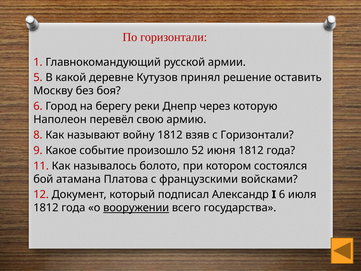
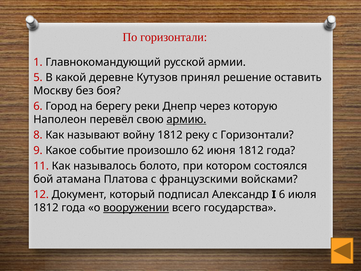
армию underline: none -> present
взяв: взяв -> реку
52: 52 -> 62
